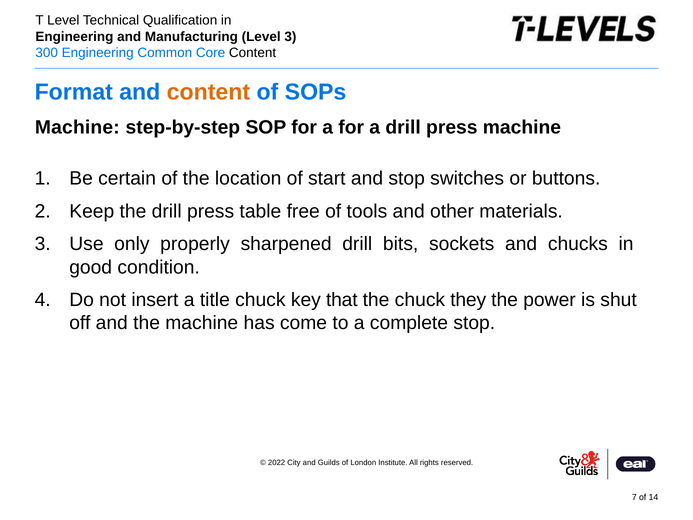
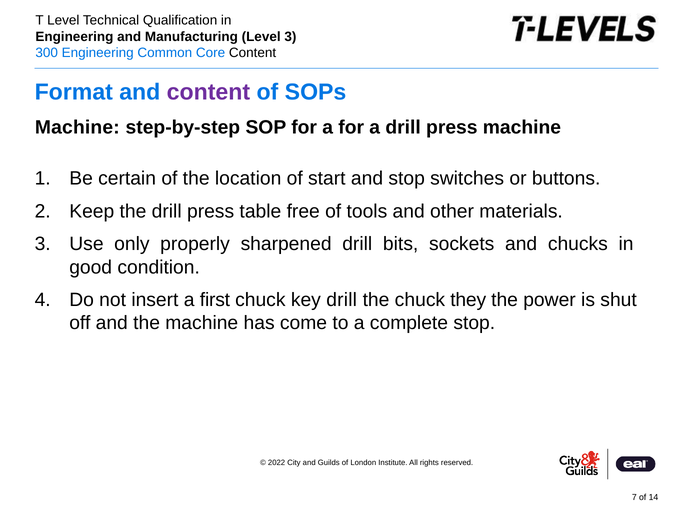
content at (208, 92) colour: orange -> purple
title: title -> first
key that: that -> drill
